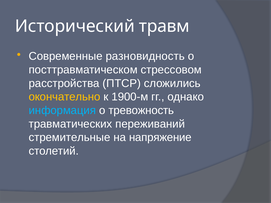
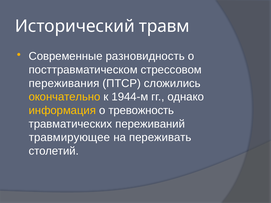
расстройства: расстройства -> переживания
1900-м: 1900-м -> 1944-м
информация colour: light blue -> yellow
стремительные: стремительные -> травмирующее
напряжение: напряжение -> переживать
